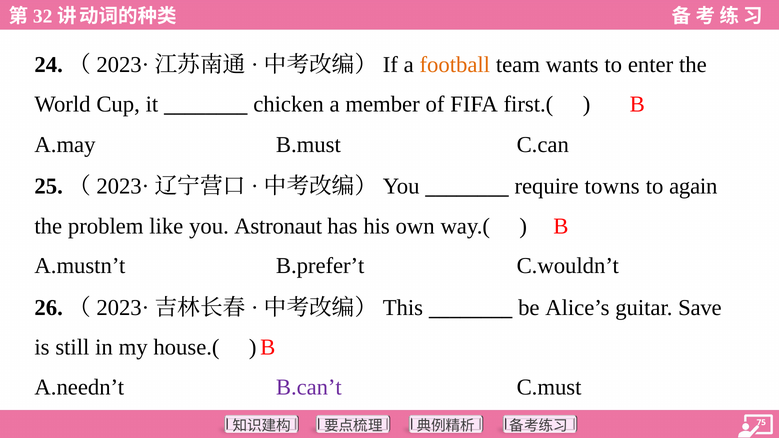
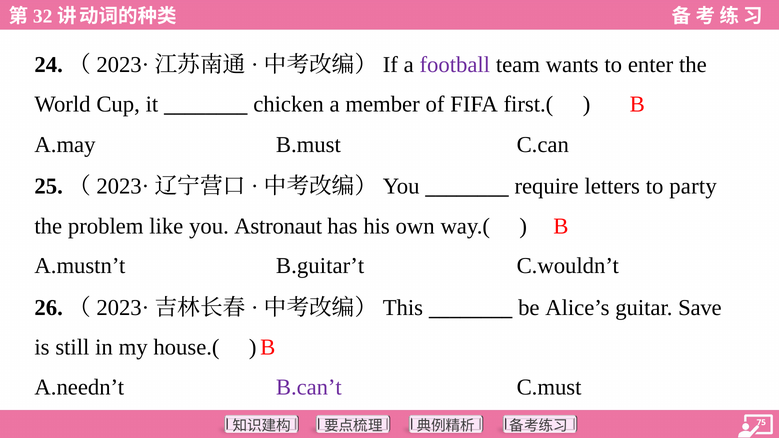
football colour: orange -> purple
towns: towns -> letters
again: again -> party
B.prefer’t: B.prefer’t -> B.guitar’t
